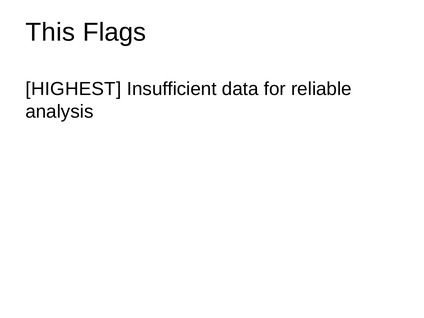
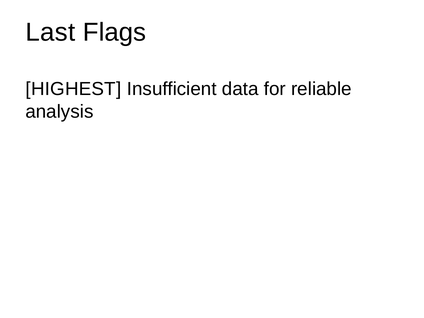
This: This -> Last
